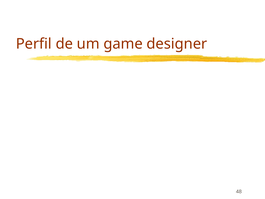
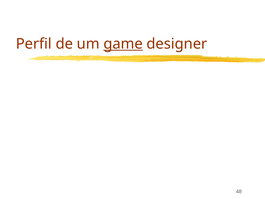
game underline: none -> present
